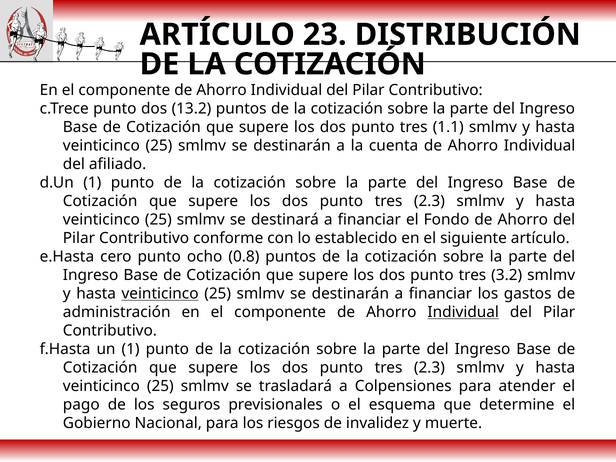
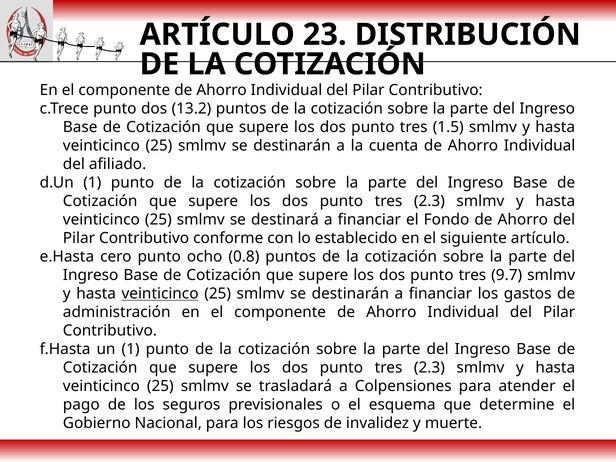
1.1: 1.1 -> 1.5
3.2: 3.2 -> 9.7
Individual at (463, 312) underline: present -> none
